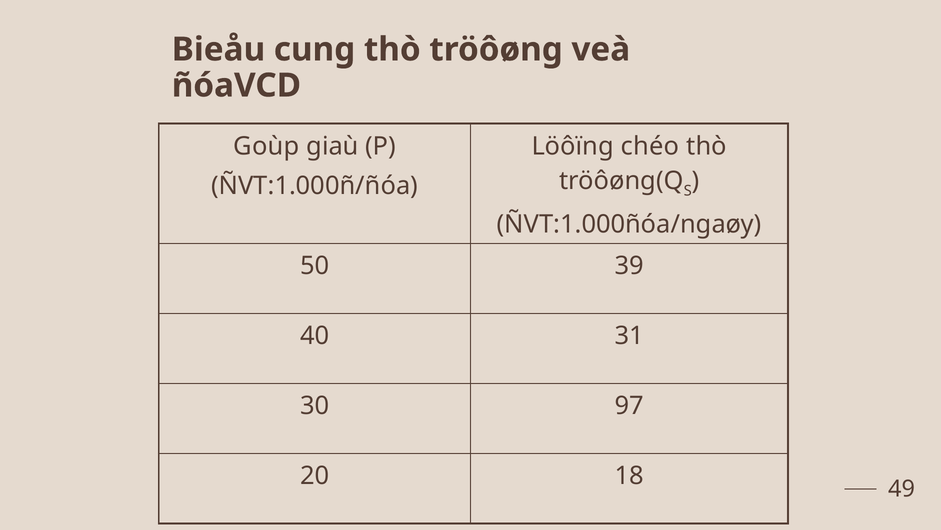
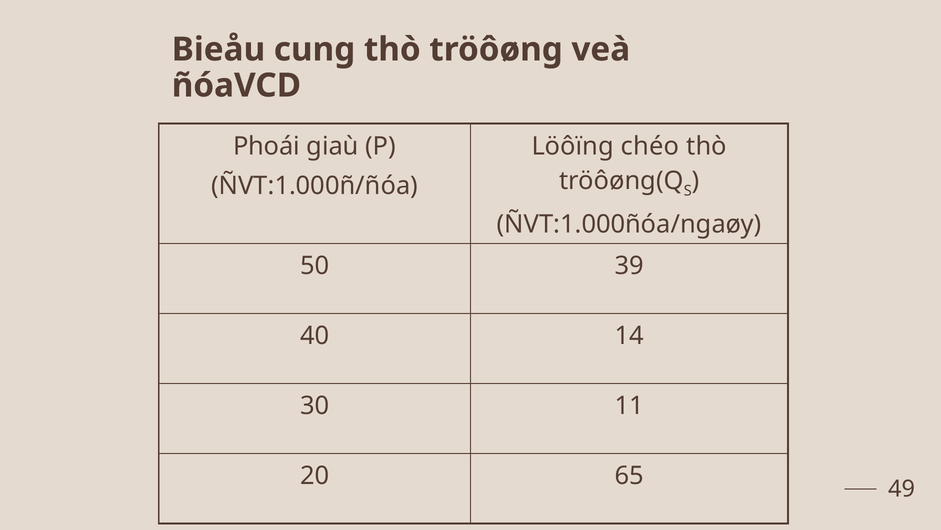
Goùp: Goùp -> Phoái
31: 31 -> 14
97: 97 -> 11
18: 18 -> 65
